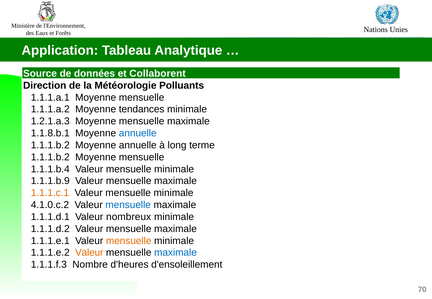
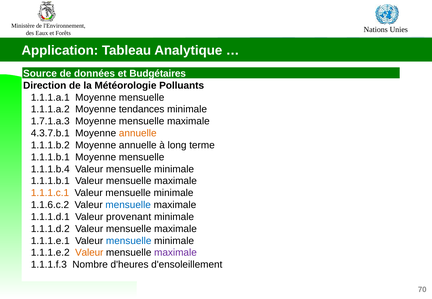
Collaborent: Collaborent -> Budgétaires
1.2.1.a.3: 1.2.1.a.3 -> 1.7.1.a.3
1.1.8.b.1: 1.1.8.b.1 -> 4.3.7.b.1
annuelle at (138, 133) colour: blue -> orange
1.1.1.b.2 at (50, 157): 1.1.1.b.2 -> 1.1.1.b.1
1.1.1.b.9 at (50, 181): 1.1.1.b.9 -> 1.1.1.b.1
4.1.0.c.2: 4.1.0.c.2 -> 1.1.6.c.2
nombreux: nombreux -> provenant
mensuelle at (129, 241) colour: orange -> blue
maximale at (175, 253) colour: blue -> purple
